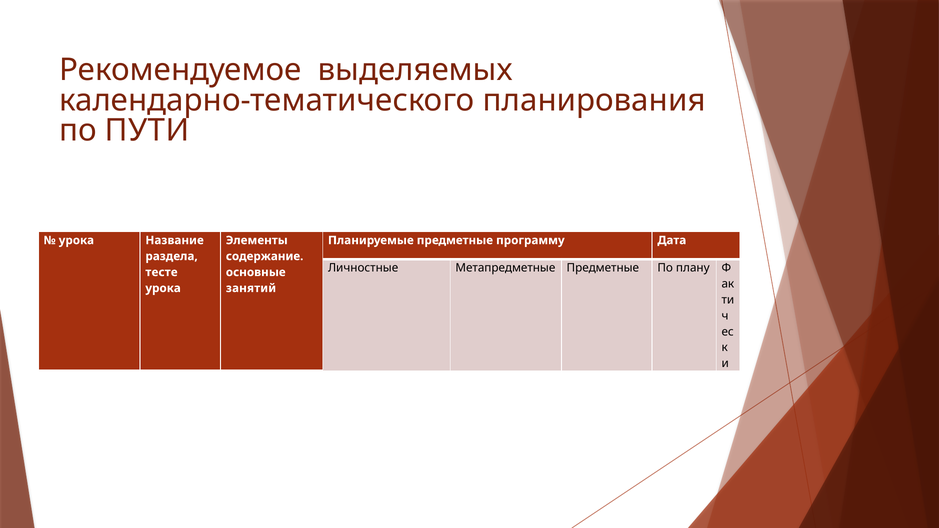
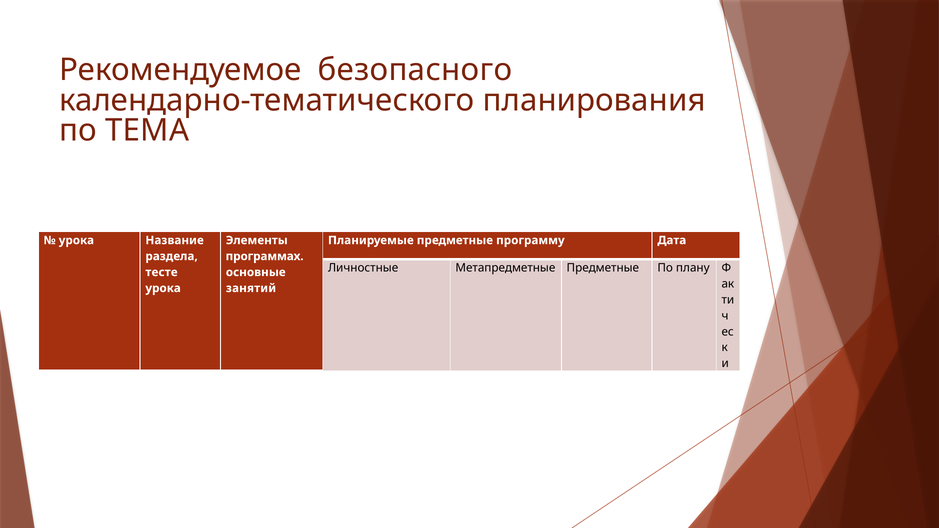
выделяемых: выделяемых -> безопасного
ПУТИ: ПУТИ -> ТЕМА
содержание: содержание -> программах
